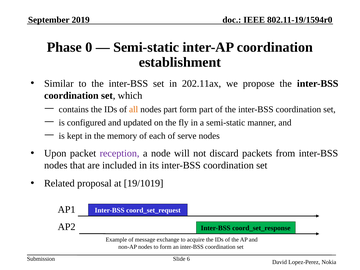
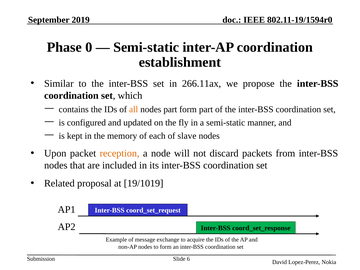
202.11ax: 202.11ax -> 266.11ax
serve: serve -> slave
reception colour: purple -> orange
